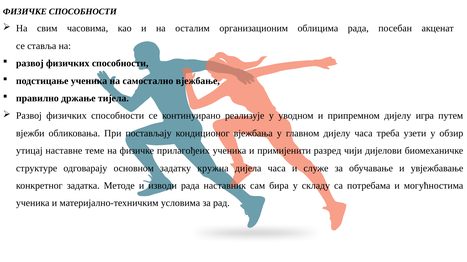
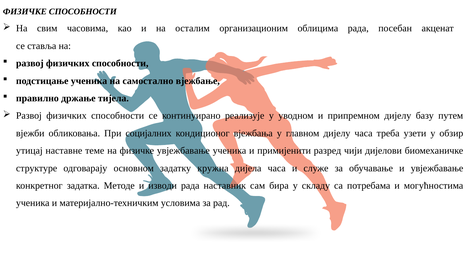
игра: игра -> базу
постављају: постављају -> социјалних
физичке прилагођеих: прилагођеих -> увјежбавање
